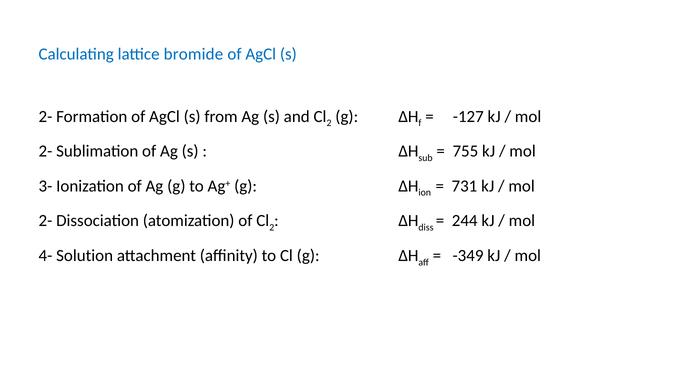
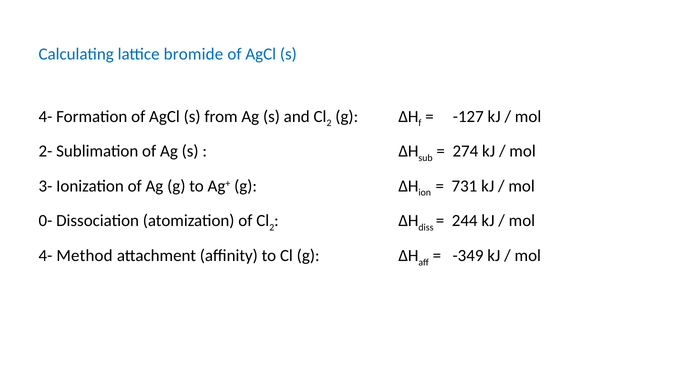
2- at (46, 116): 2- -> 4-
755: 755 -> 274
2- at (46, 221): 2- -> 0-
Solution: Solution -> Method
